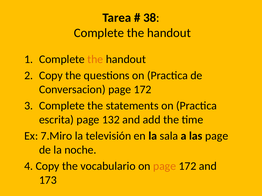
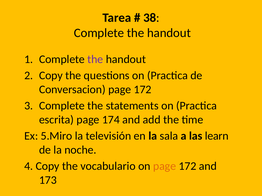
the at (95, 59) colour: orange -> purple
132: 132 -> 174
7.Miro: 7.Miro -> 5.Miro
las page: page -> learn
